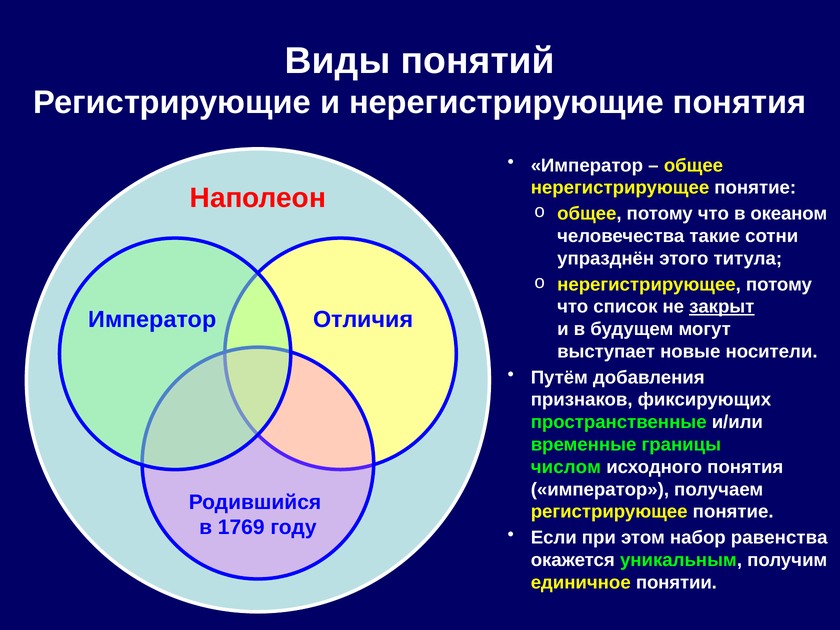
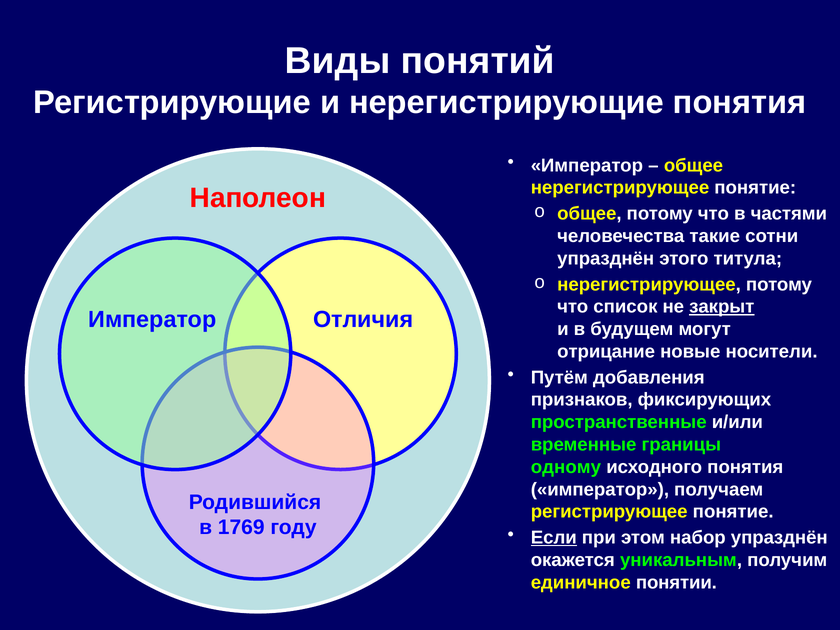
океаном: океаном -> частями
выступает: выступает -> отрицание
числом: числом -> одному
Если underline: none -> present
набор равенства: равенства -> упразднён
